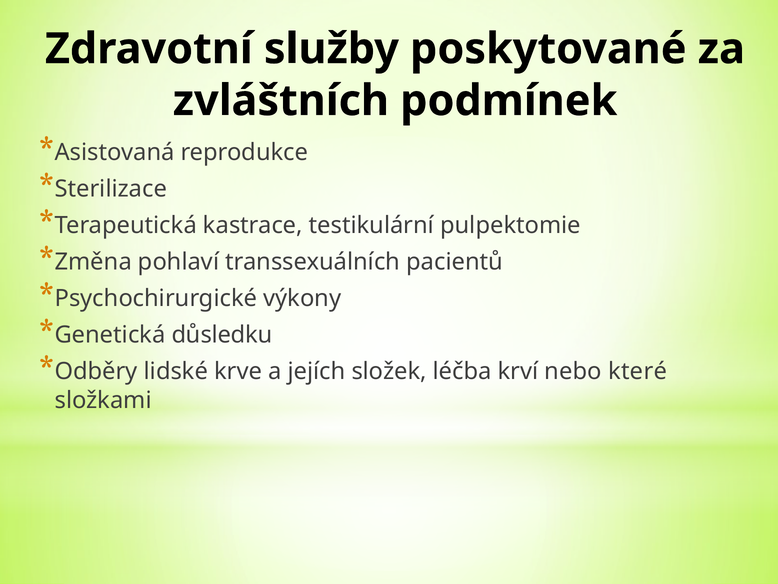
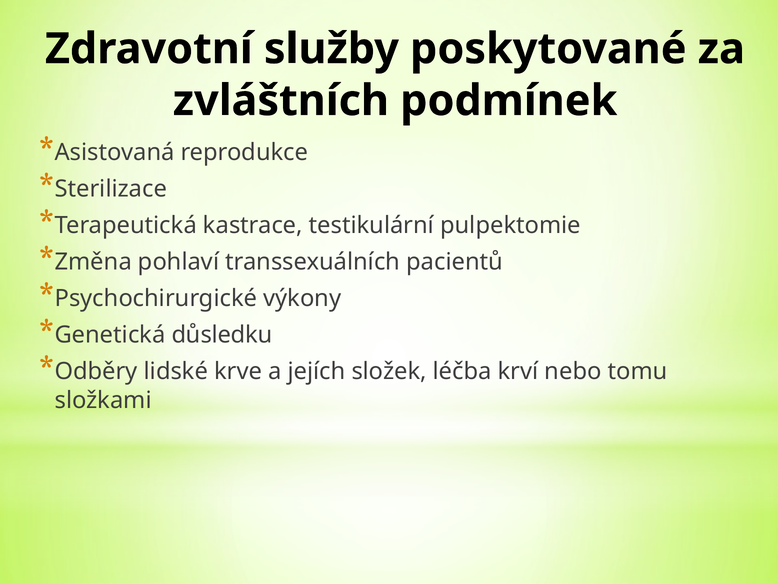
které: které -> tomu
